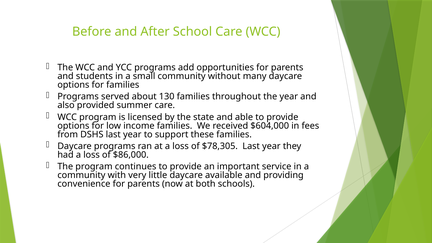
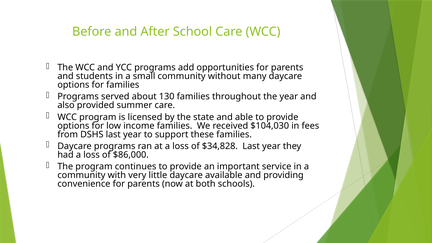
$604,000: $604,000 -> $104,030
$78,305: $78,305 -> $34,828
